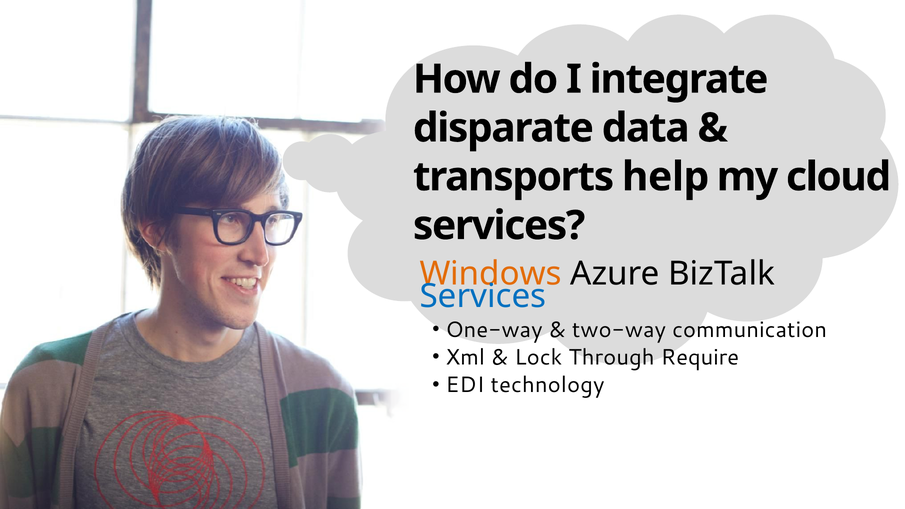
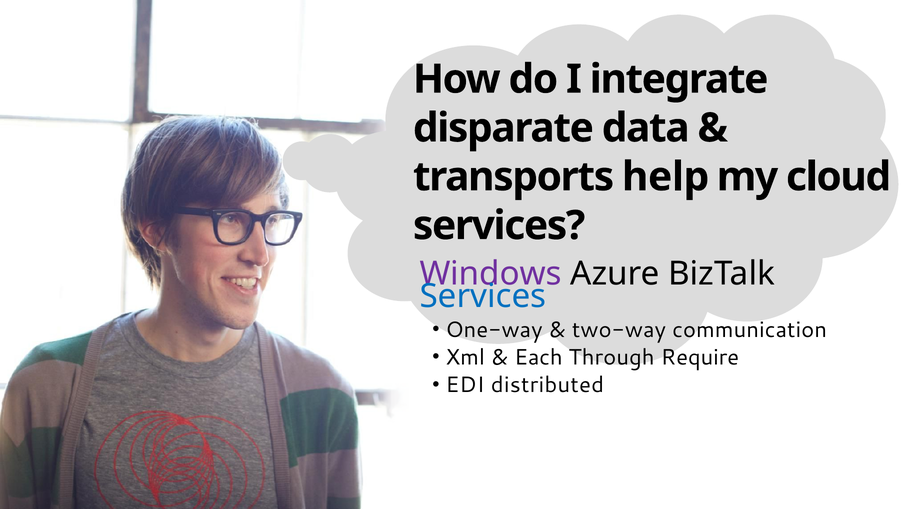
Windows colour: orange -> purple
Lock: Lock -> Each
technology: technology -> distributed
